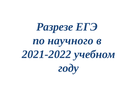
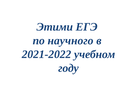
Разрезе: Разрезе -> Этими
